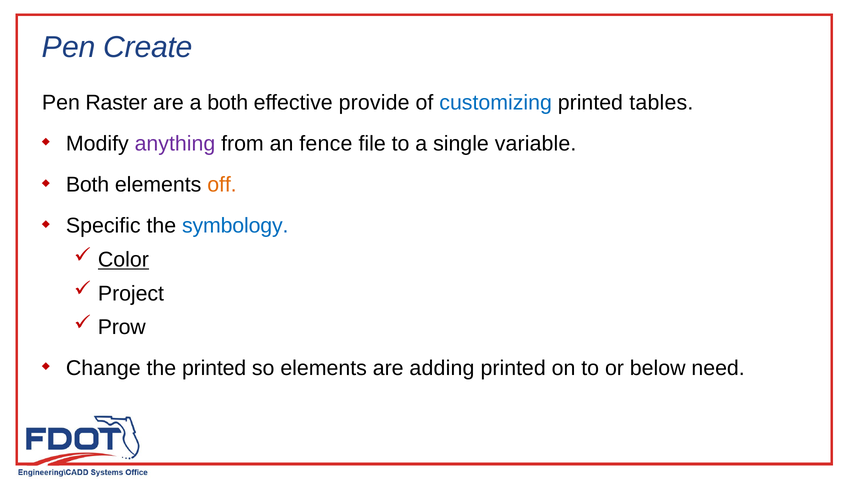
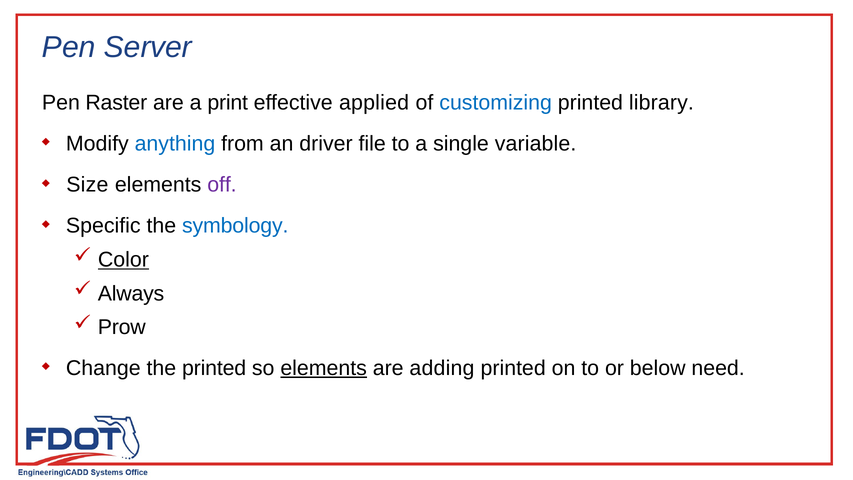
Create: Create -> Server
a both: both -> print
provide: provide -> applied
tables: tables -> library
anything colour: purple -> blue
fence: fence -> driver
Both at (88, 185): Both -> Size
off colour: orange -> purple
Project: Project -> Always
elements at (324, 368) underline: none -> present
